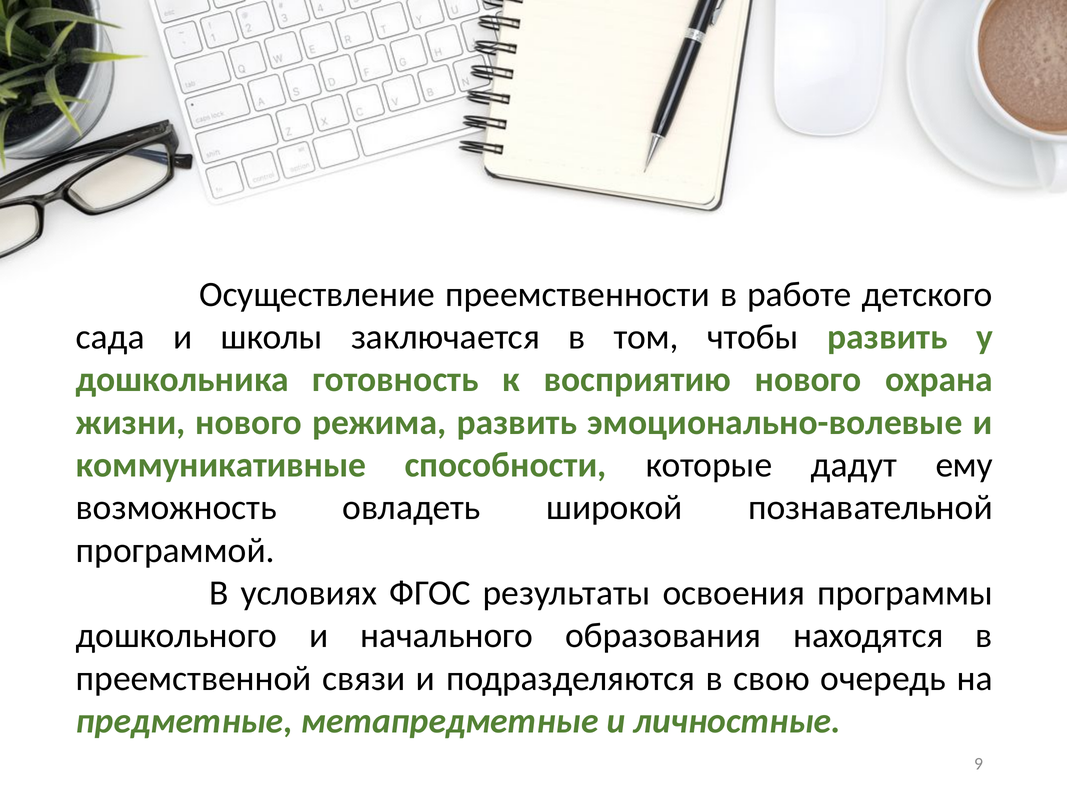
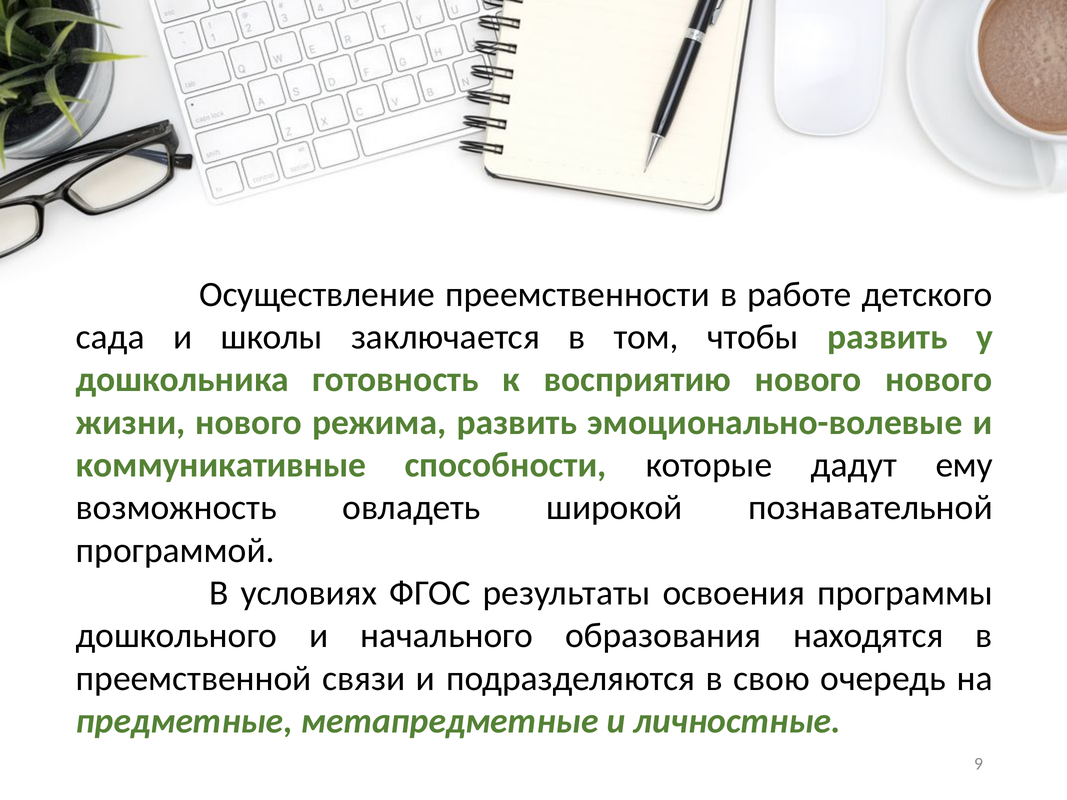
нового охрана: охрана -> нового
